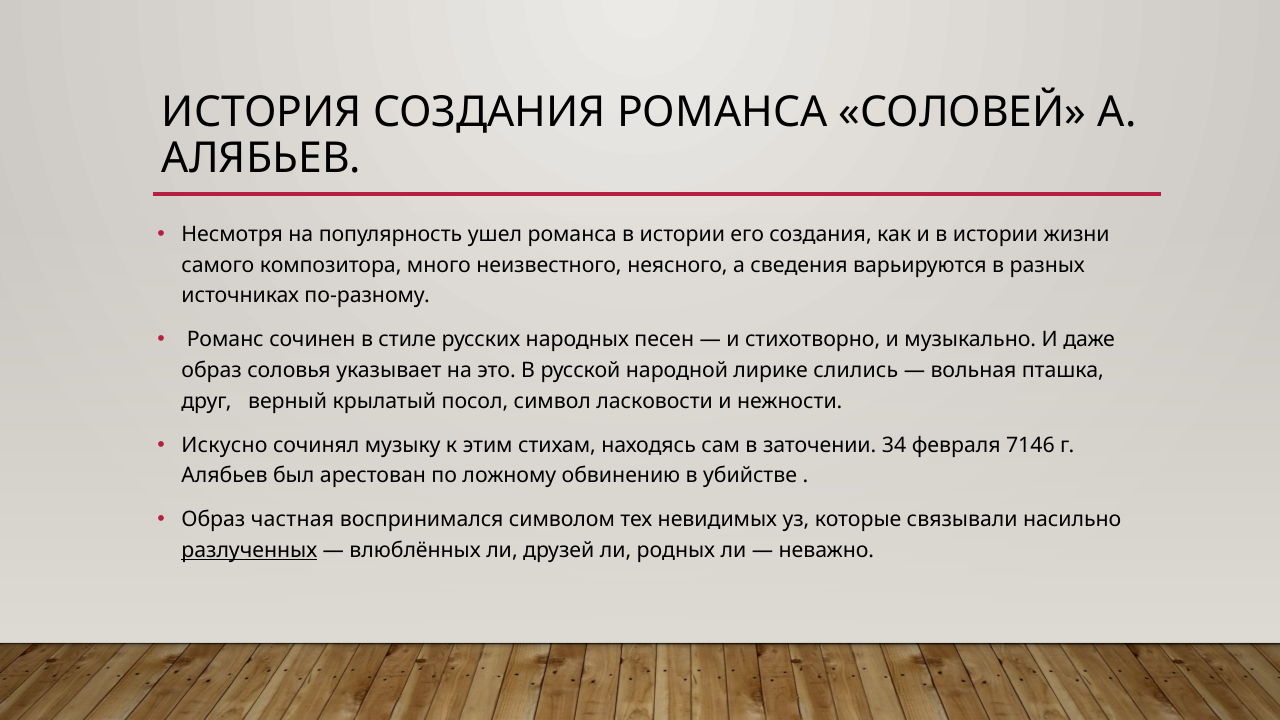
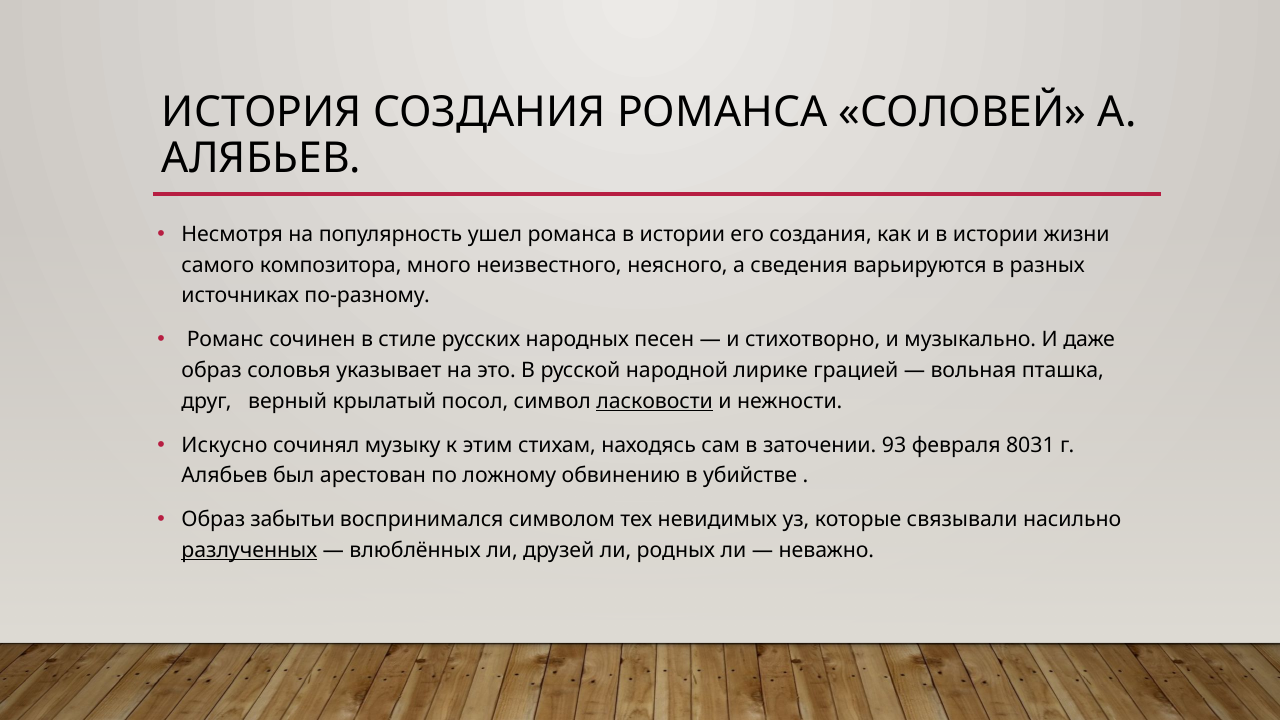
слились: слились -> грацией
ласковости underline: none -> present
34: 34 -> 93
7146: 7146 -> 8031
частная: частная -> забытьи
